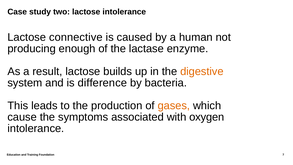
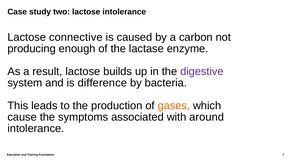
human: human -> carbon
digestive colour: orange -> purple
oxygen: oxygen -> around
